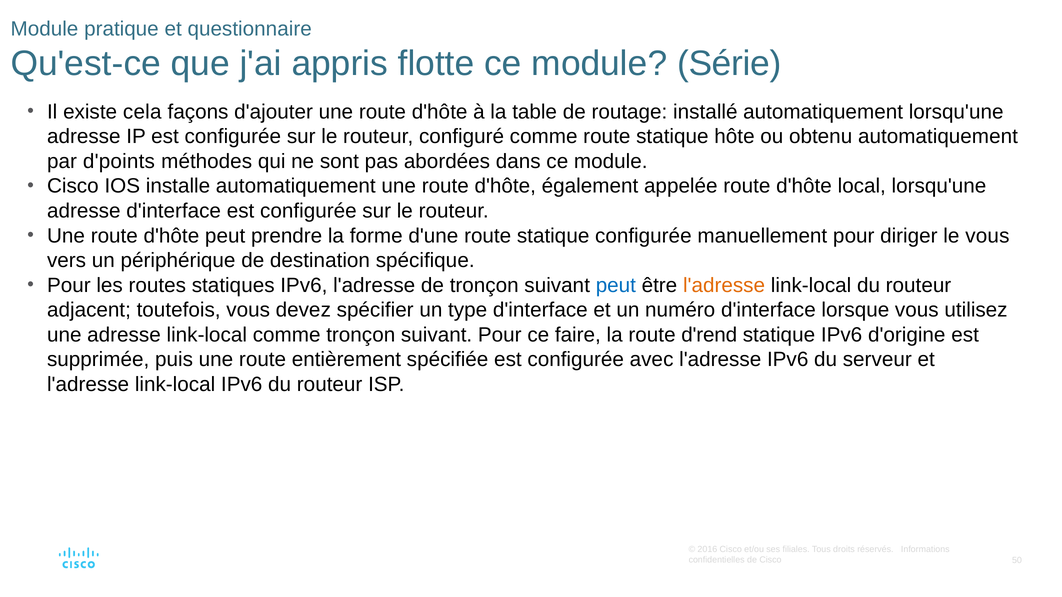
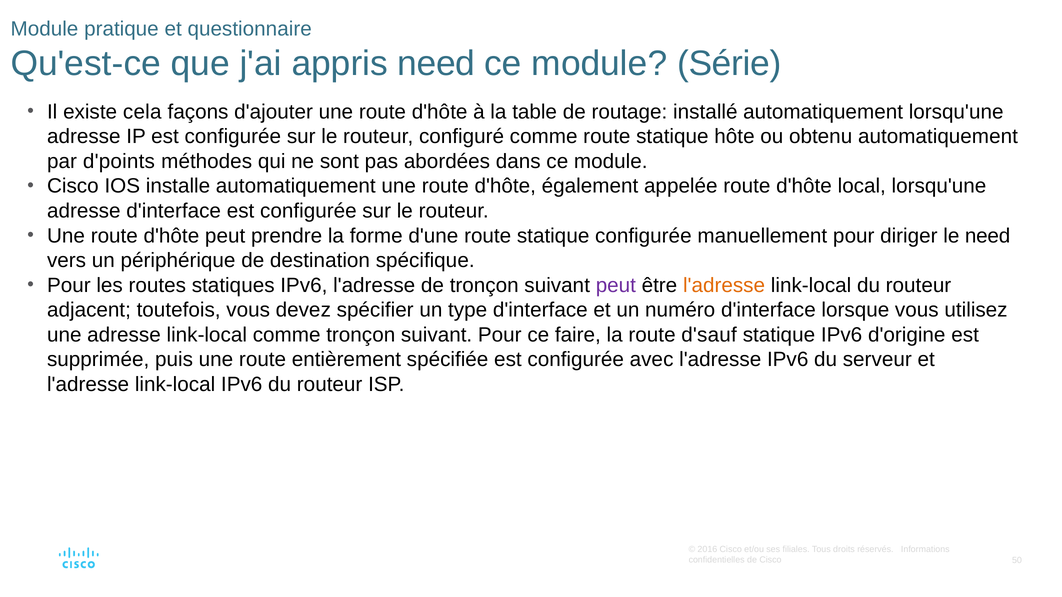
appris flotte: flotte -> need
le vous: vous -> need
peut at (616, 285) colour: blue -> purple
d'rend: d'rend -> d'sauf
